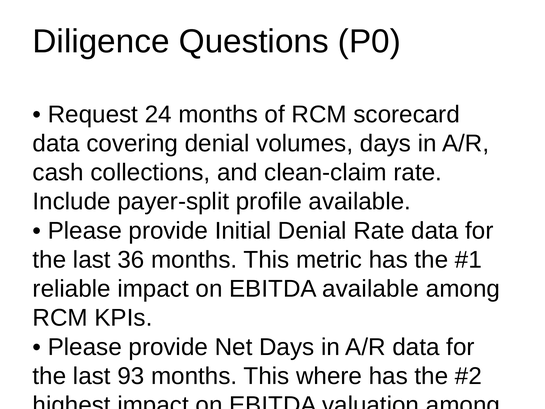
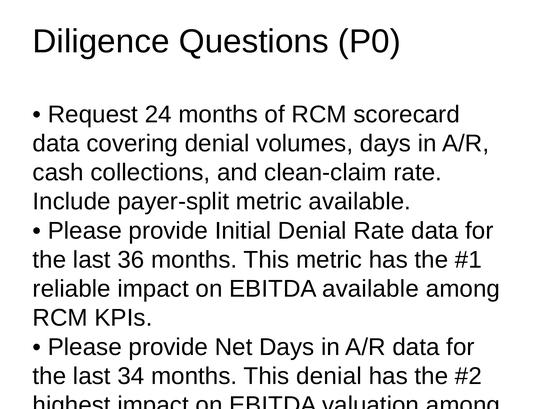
payer-split profile: profile -> metric
93: 93 -> 34
This where: where -> denial
